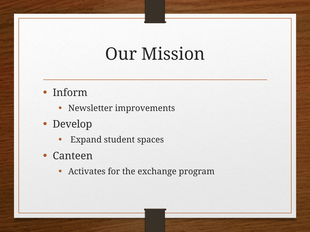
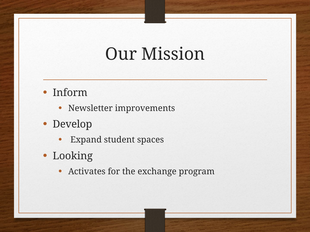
Canteen: Canteen -> Looking
